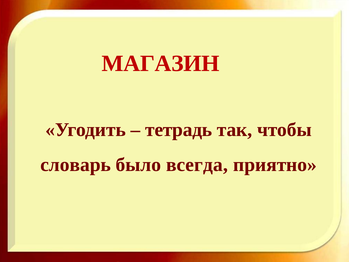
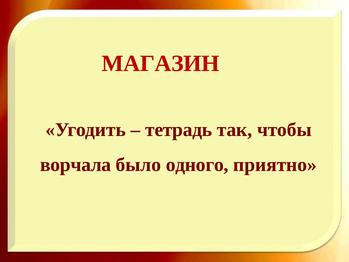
словарь: словарь -> ворчала
всегда: всегда -> одного
